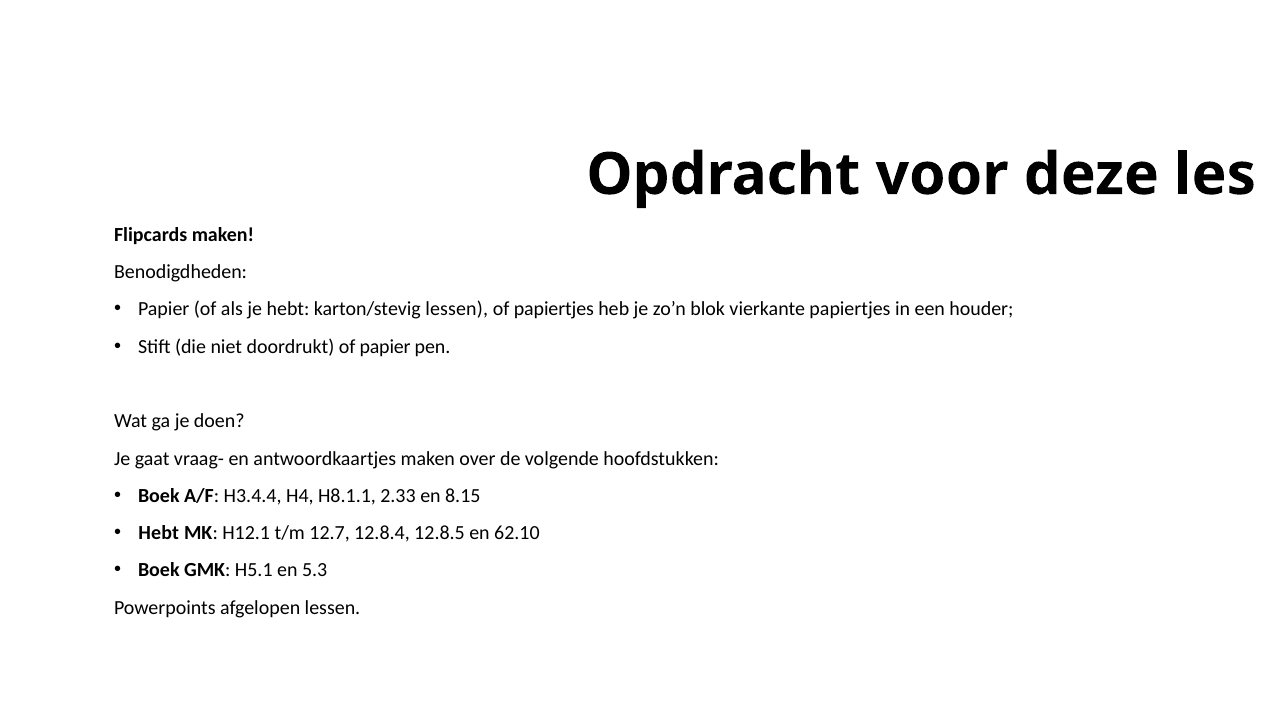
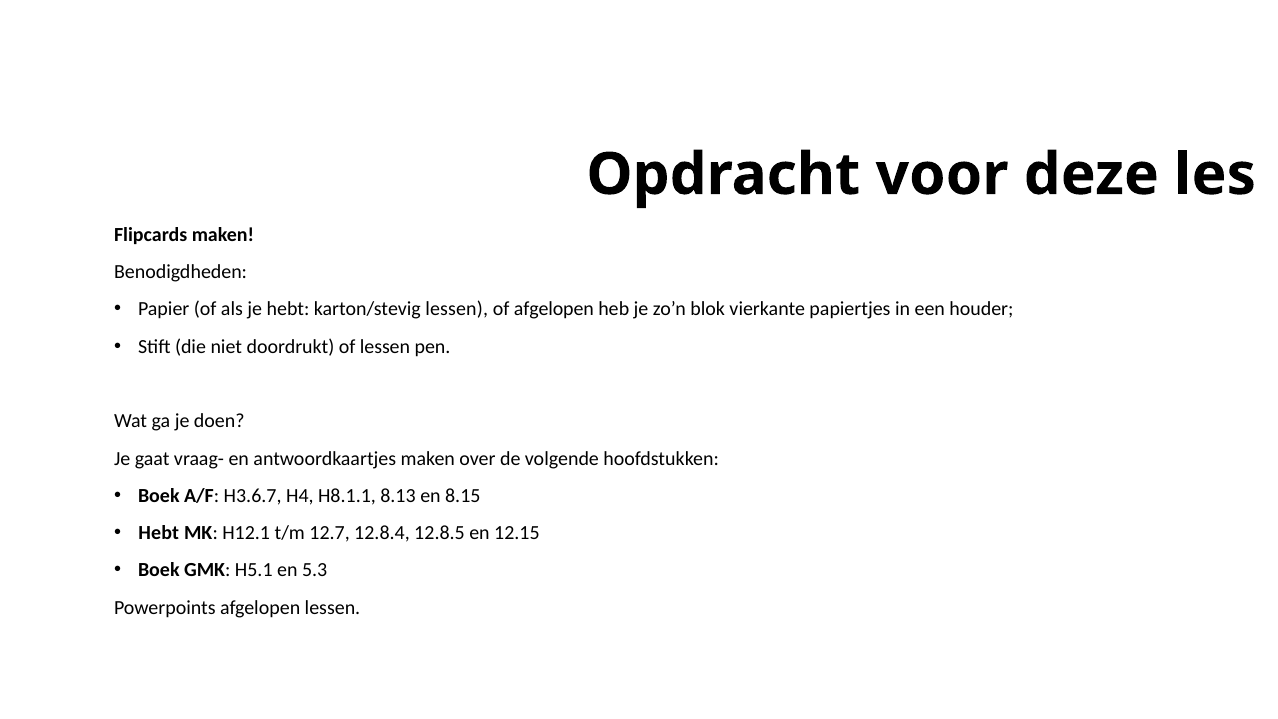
of papiertjes: papiertjes -> afgelopen
of papier: papier -> lessen
H3.4.4: H3.4.4 -> H3.6.7
2.33: 2.33 -> 8.13
62.10: 62.10 -> 12.15
